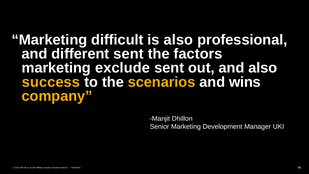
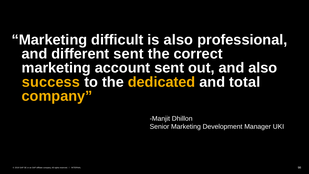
factors: factors -> correct
exclude: exclude -> account
scenarios: scenarios -> dedicated
wins: wins -> total
